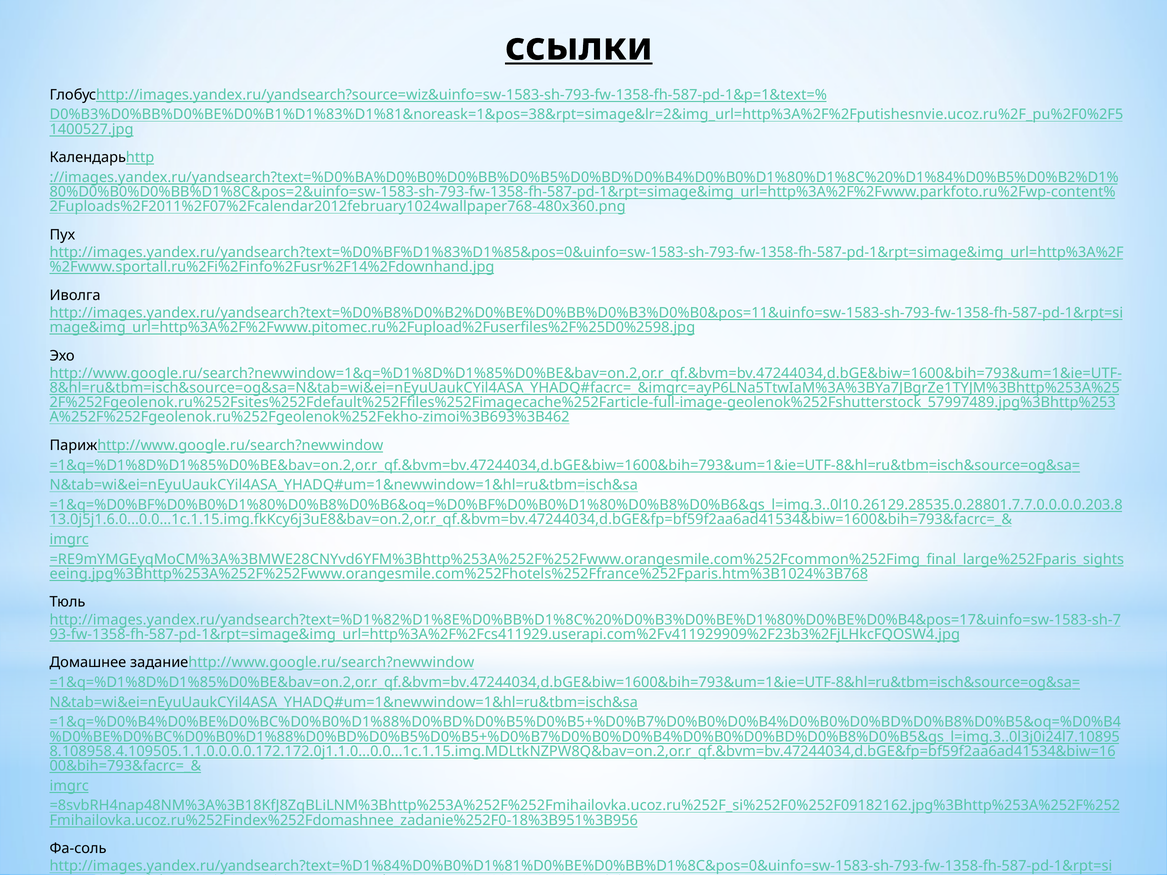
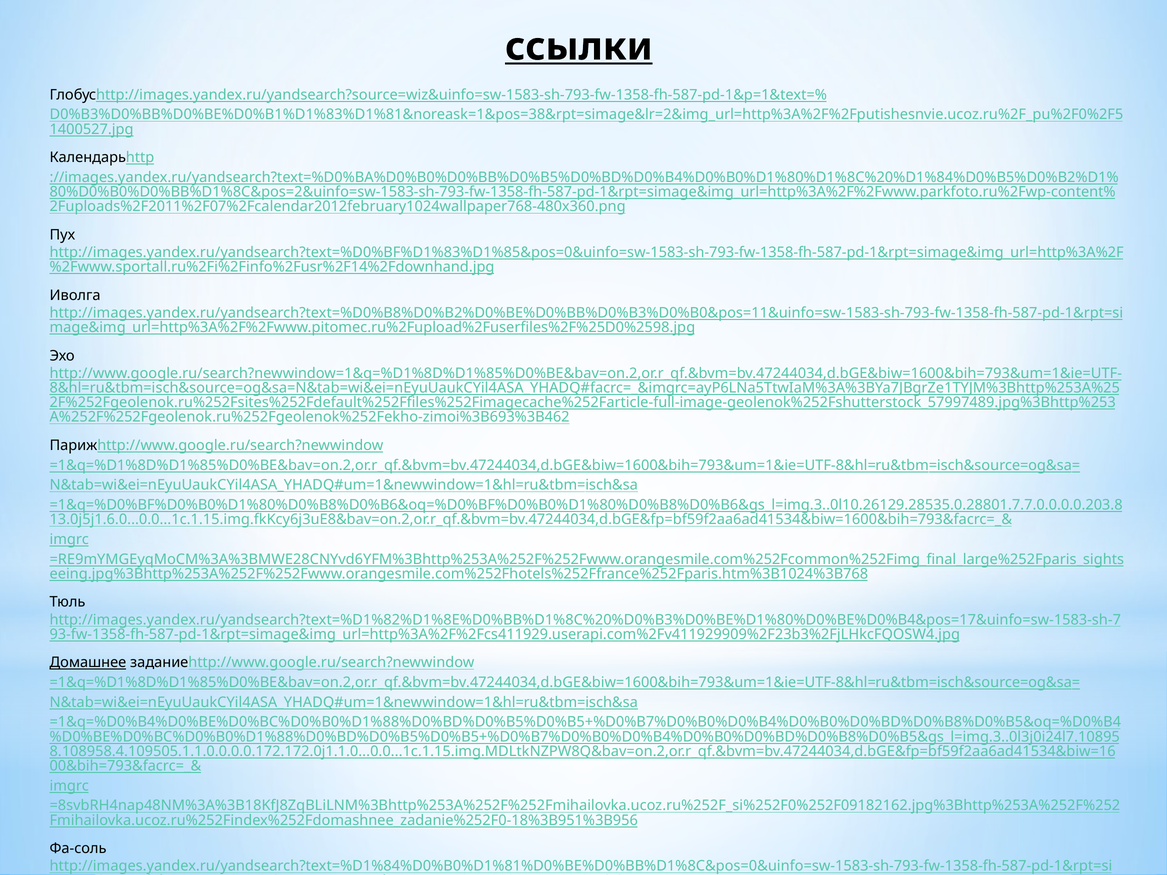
Домашнее underline: none -> present
